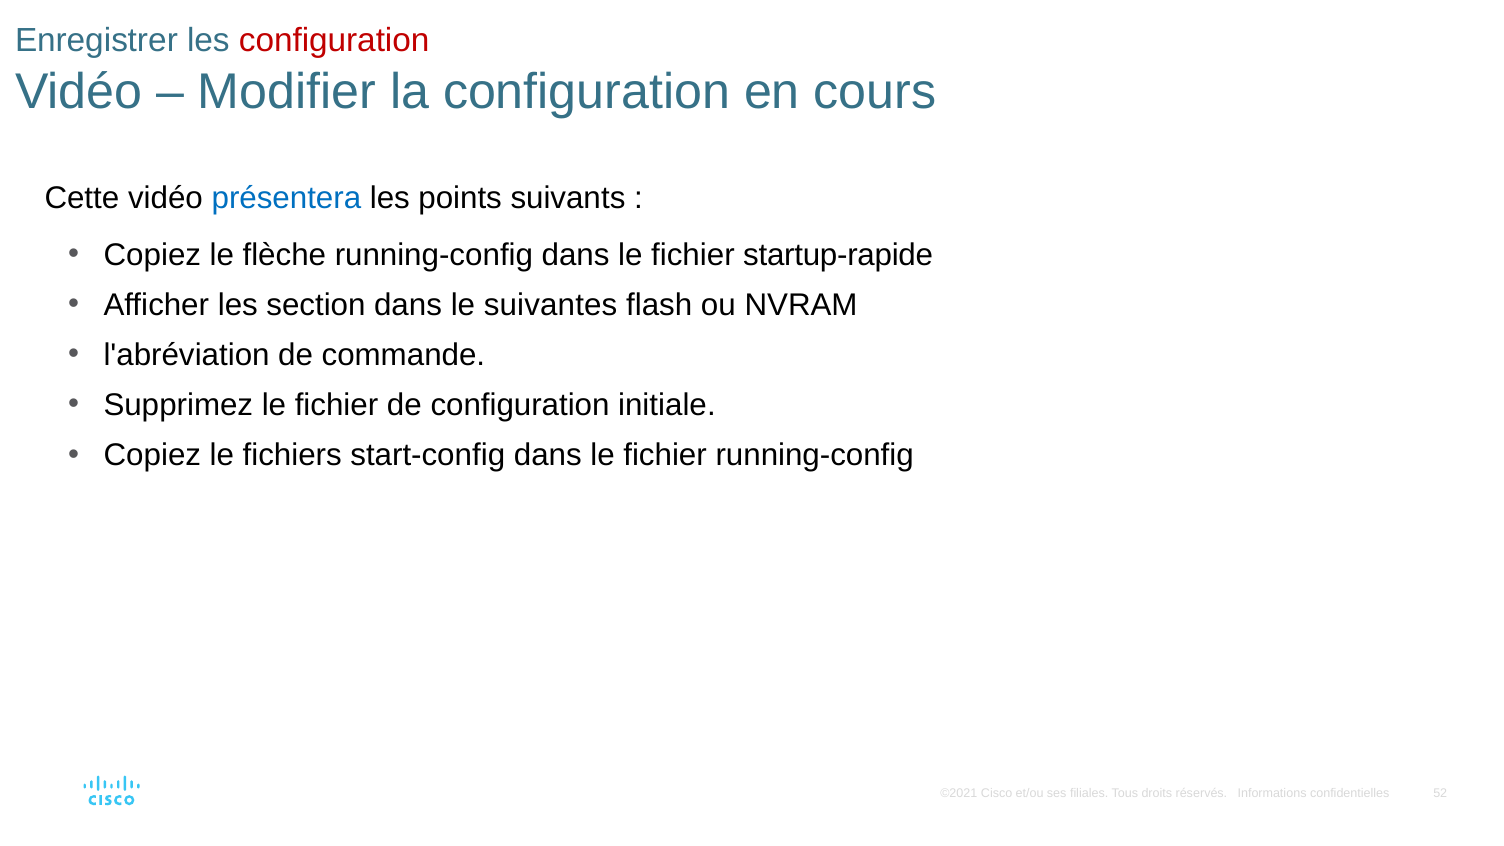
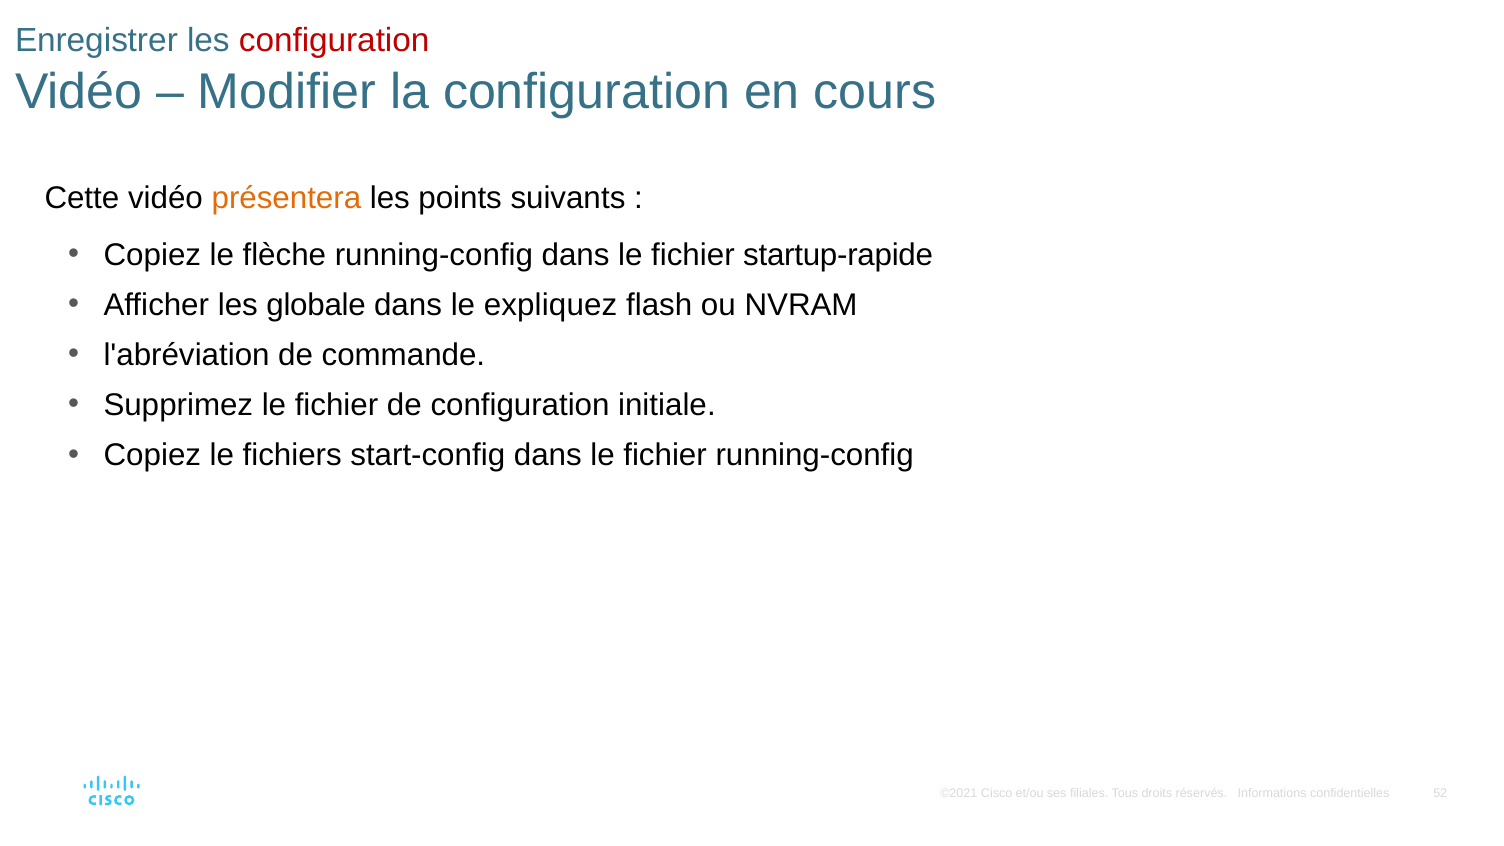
présentera colour: blue -> orange
section: section -> globale
suivantes: suivantes -> expliquez
